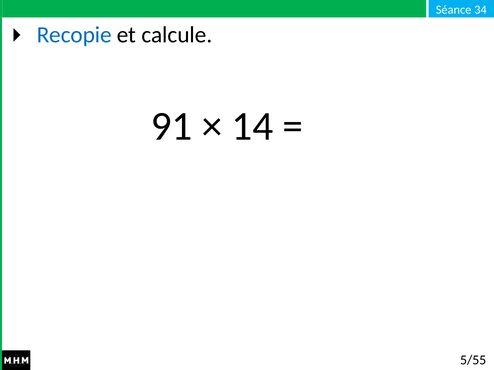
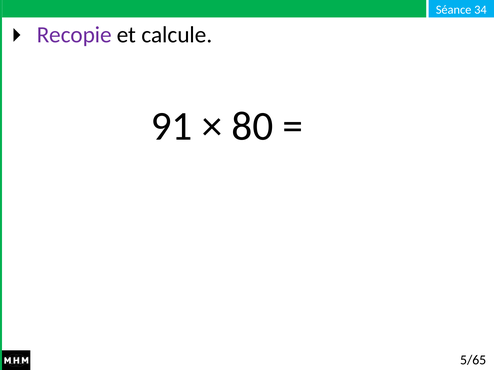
Recopie colour: blue -> purple
14: 14 -> 80
5/55: 5/55 -> 5/65
